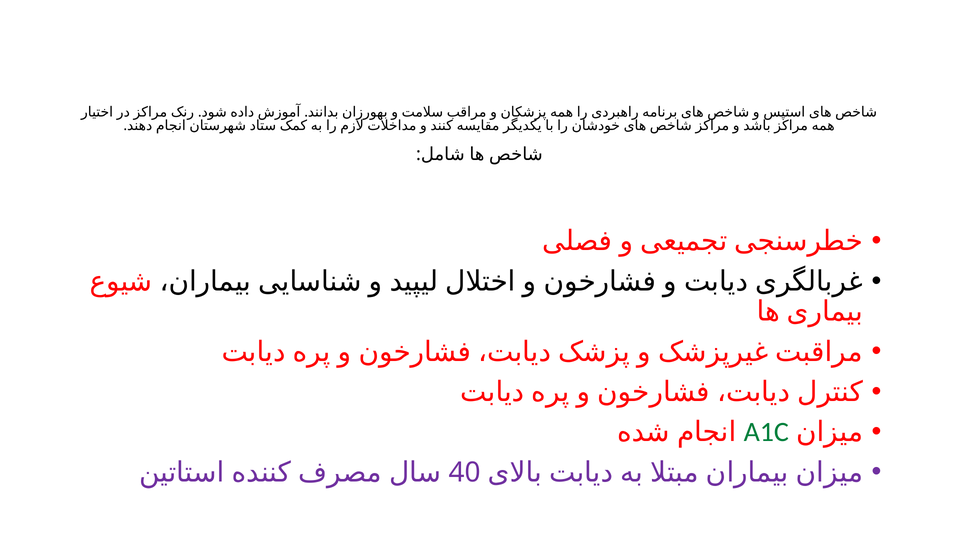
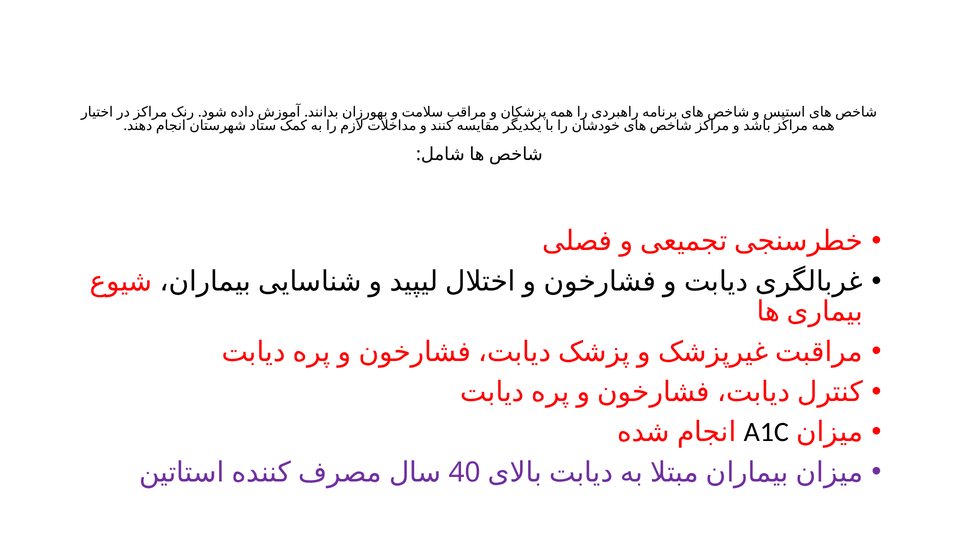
A1C colour: green -> black
